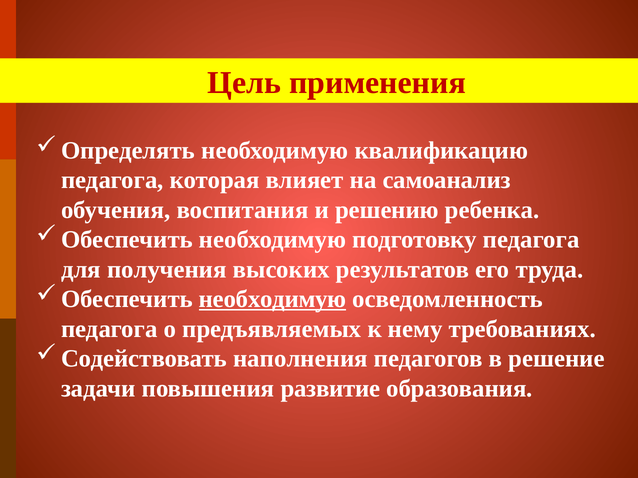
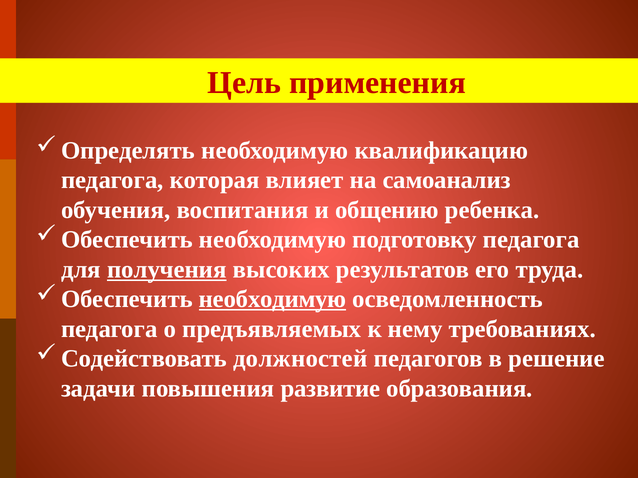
решению: решению -> общению
получения underline: none -> present
наполнения: наполнения -> должностей
